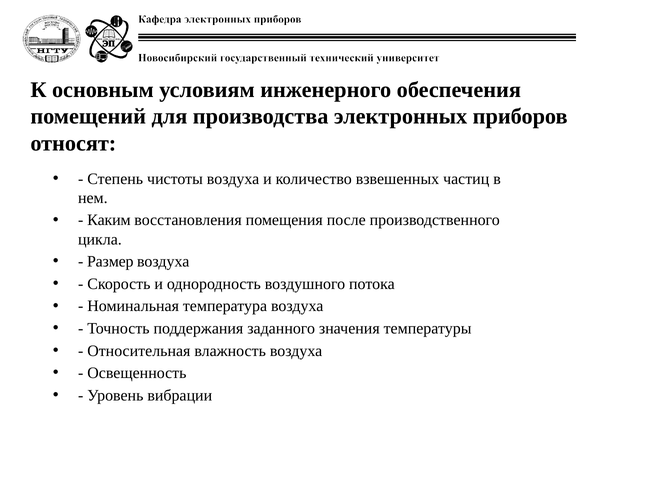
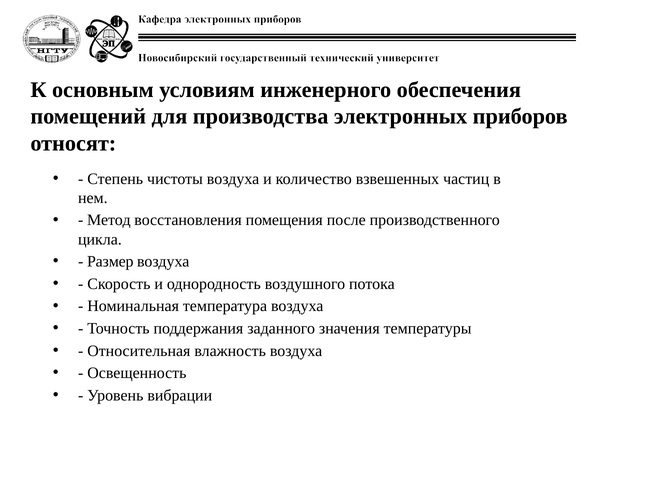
Каким: Каким -> Метод
